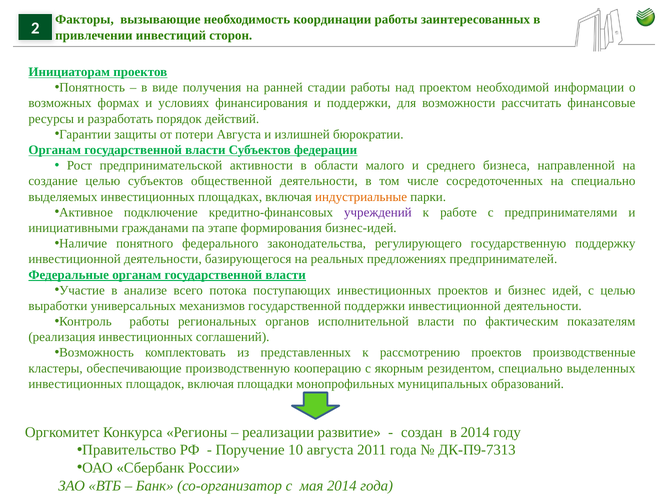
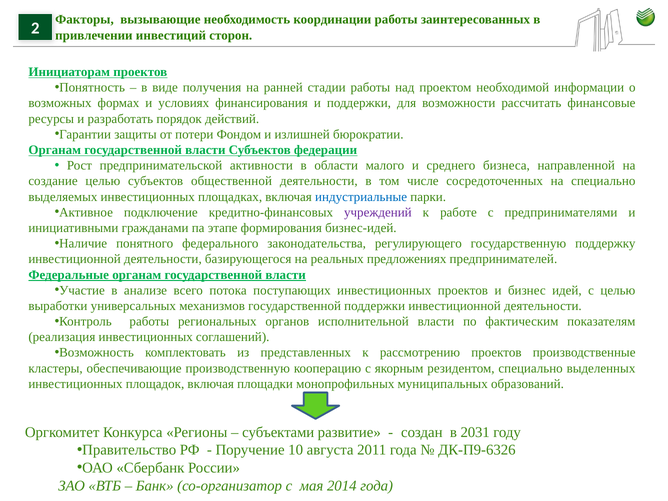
потери Августа: Августа -> Фондом
индустриальные colour: orange -> blue
реализации: реализации -> субъектами
в 2014: 2014 -> 2031
ДК-П9-7313: ДК-П9-7313 -> ДК-П9-6326
